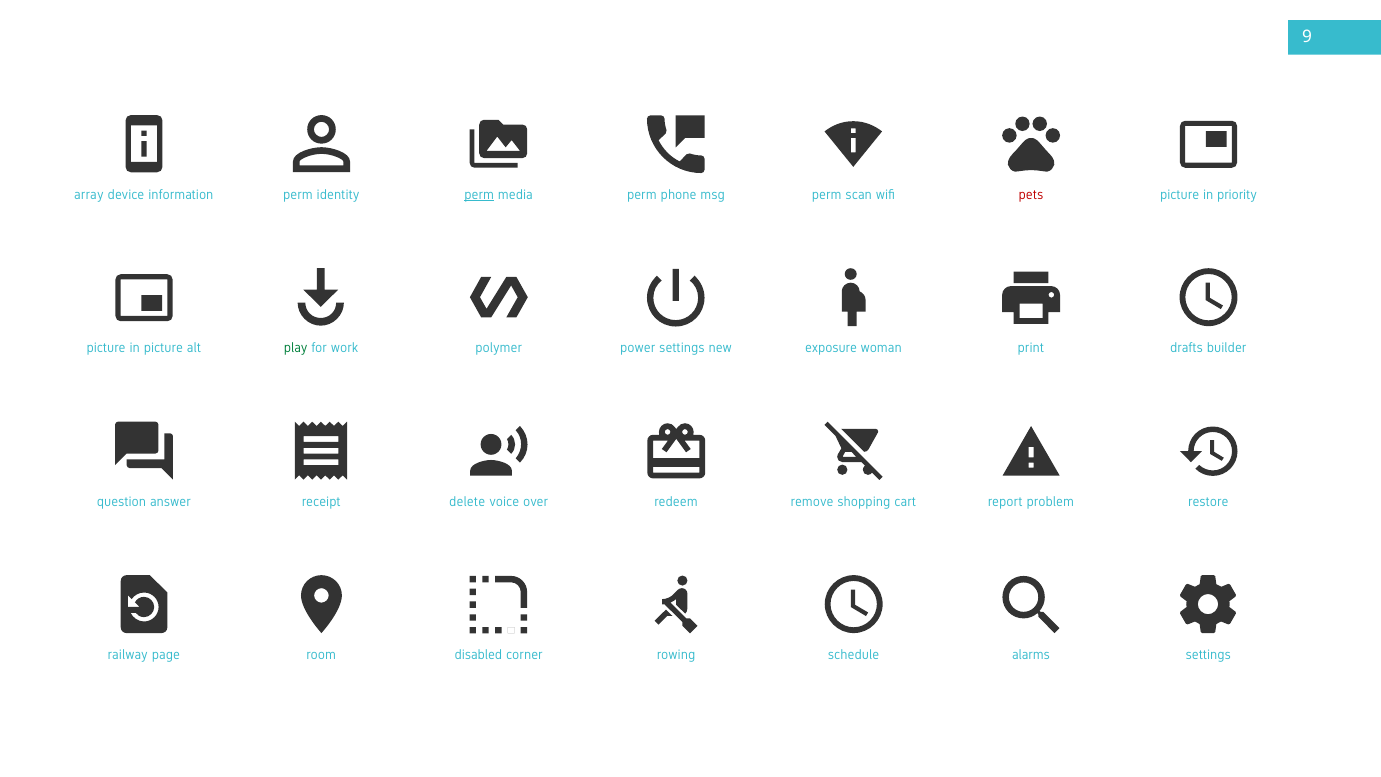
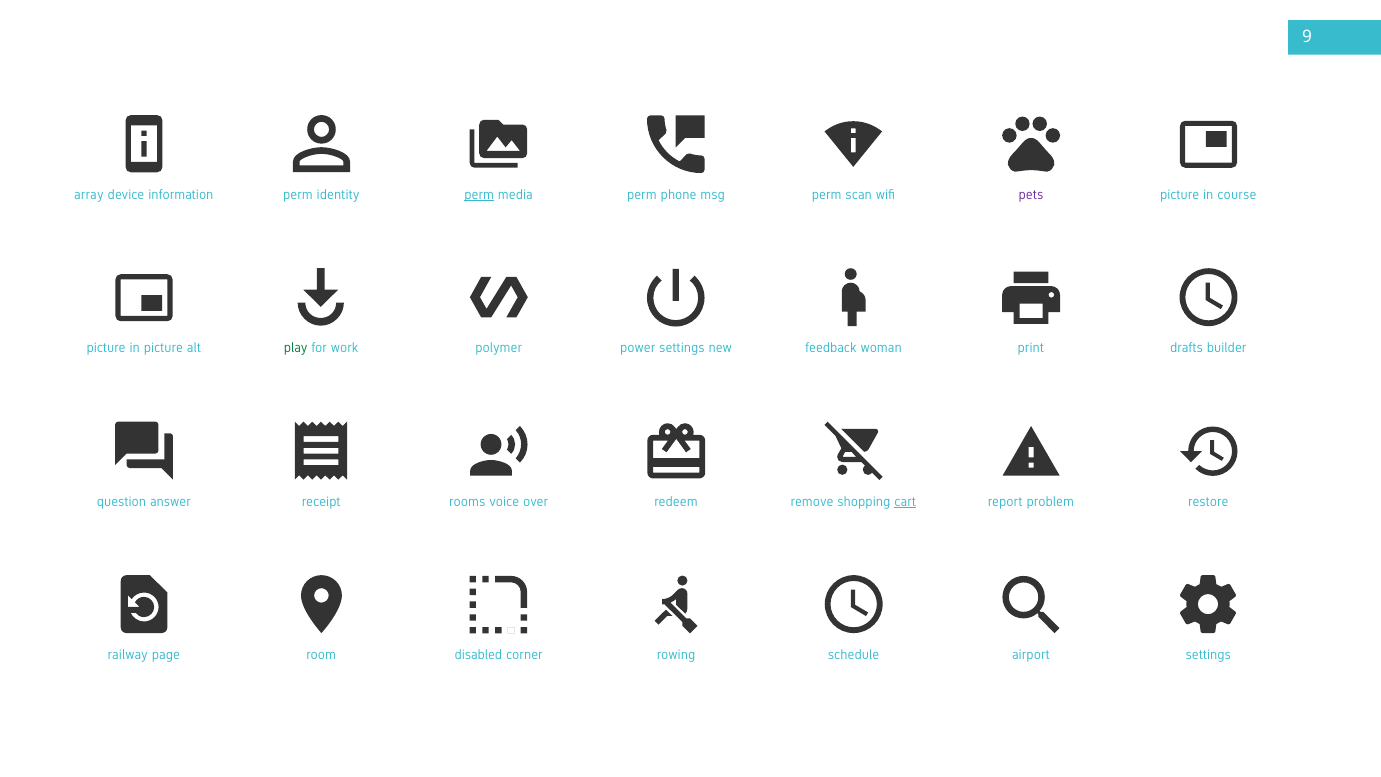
pets colour: red -> purple
priority: priority -> course
exposure: exposure -> feedback
delete: delete -> rooms
cart underline: none -> present
alarms: alarms -> airport
